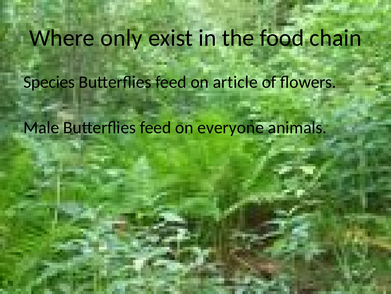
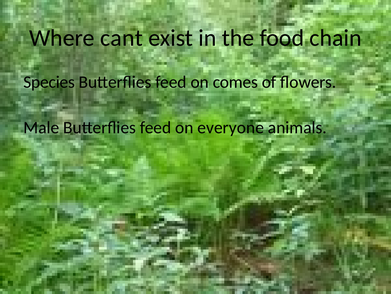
only: only -> cant
article: article -> comes
